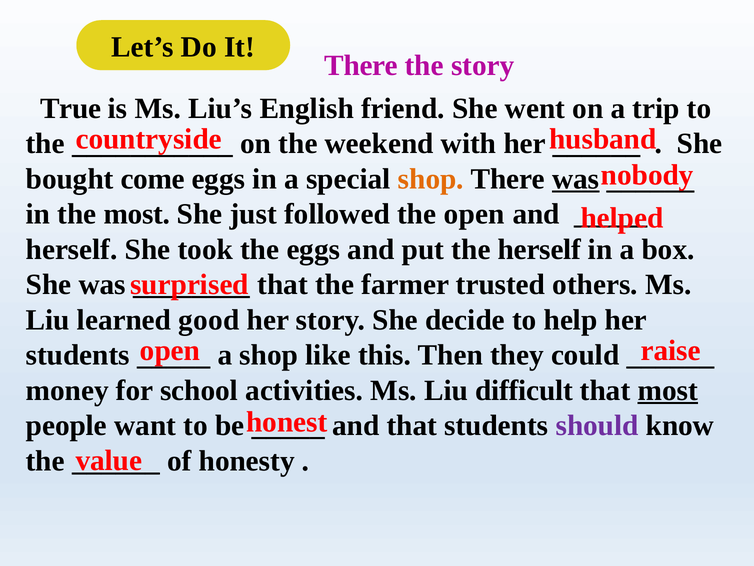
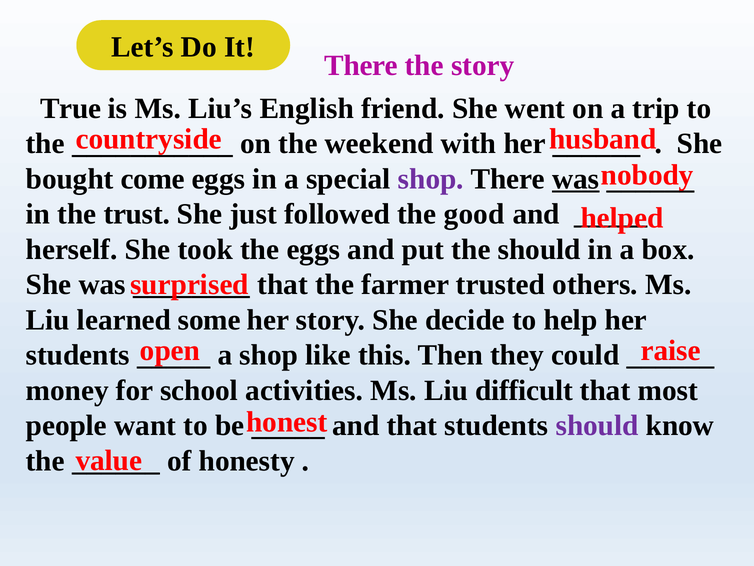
shop at (431, 179) colour: orange -> purple
the most: most -> trust
the open: open -> good
the herself: herself -> should
good: good -> some
most at (668, 390) underline: present -> none
